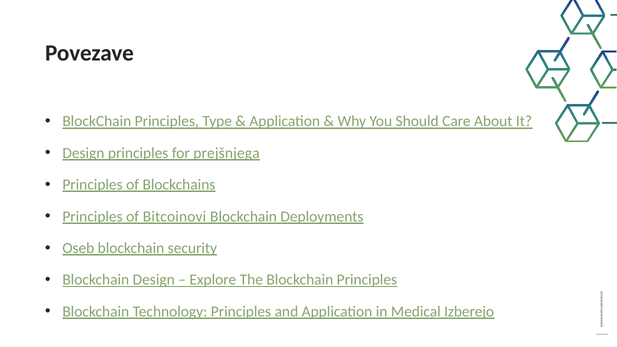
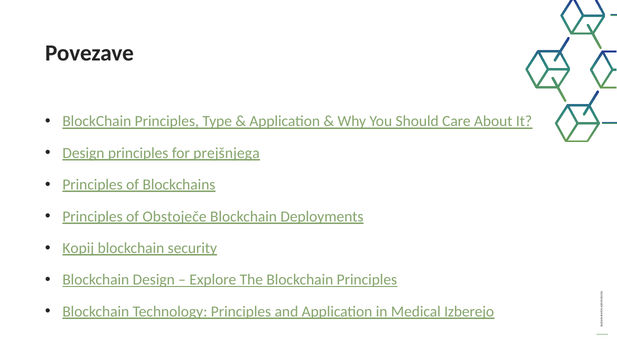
Bitcoinovi: Bitcoinovi -> Obstoječe
Oseb: Oseb -> Kopij
